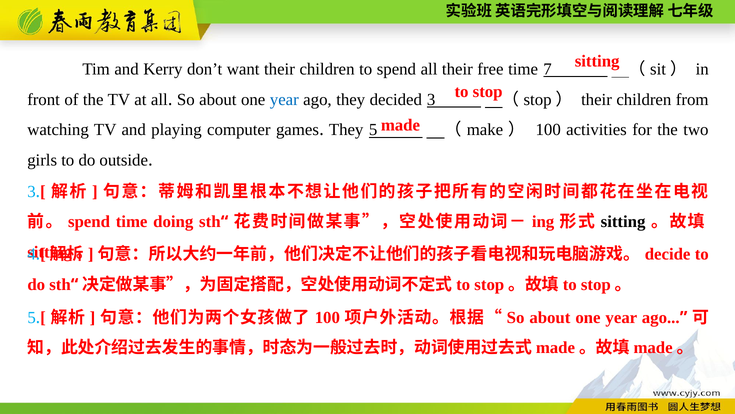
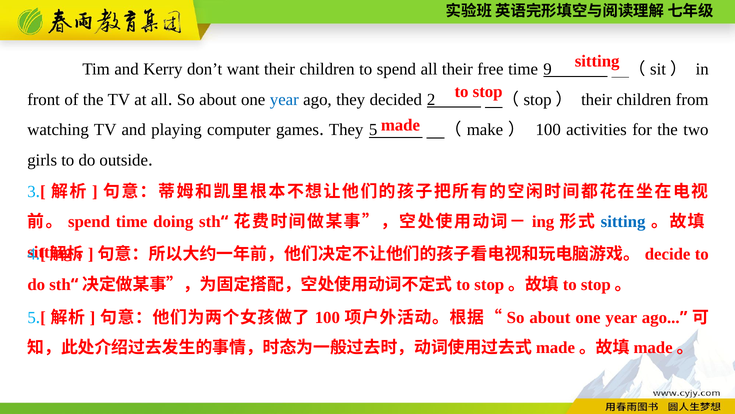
7: 7 -> 9
decided 3: 3 -> 2
sitting at (623, 222) colour: black -> blue
